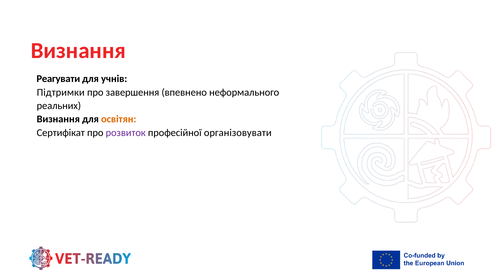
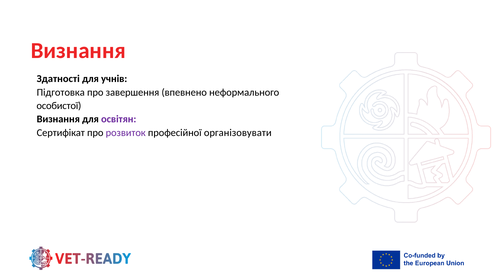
Реагувати: Реагувати -> Здатності
Підтримки: Підтримки -> Підготовка
реальних: реальних -> особистої
освітян colour: orange -> purple
